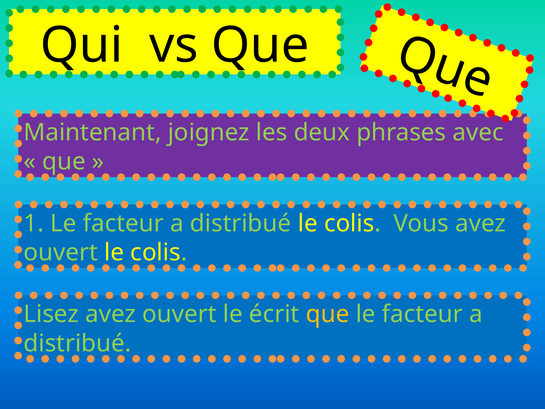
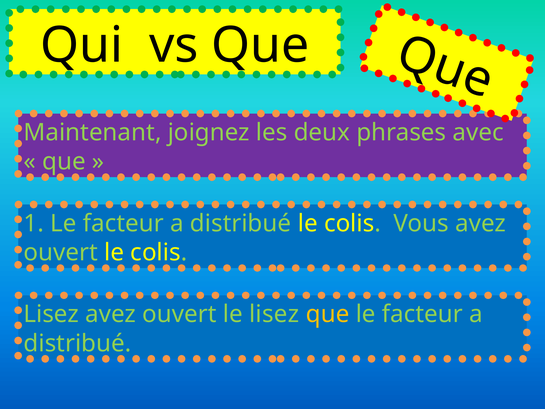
le écrit: écrit -> lisez
